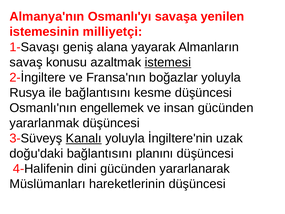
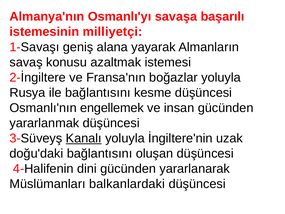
yenilen: yenilen -> başarılı
istemesi underline: present -> none
planını: planını -> oluşan
hareketlerinin: hareketlerinin -> balkanlardaki
